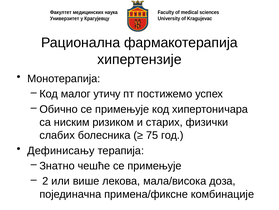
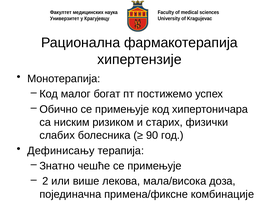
утичу: утичу -> богат
75: 75 -> 90
